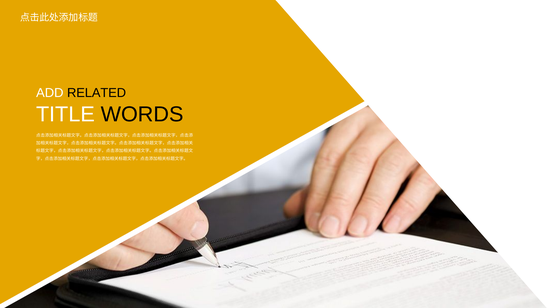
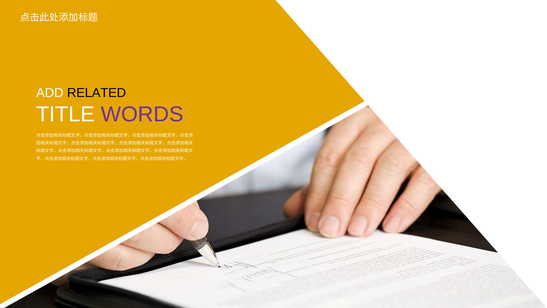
WORDS colour: black -> purple
